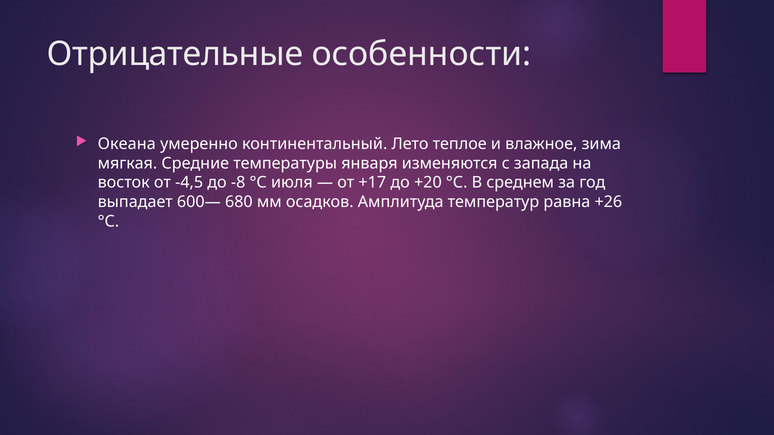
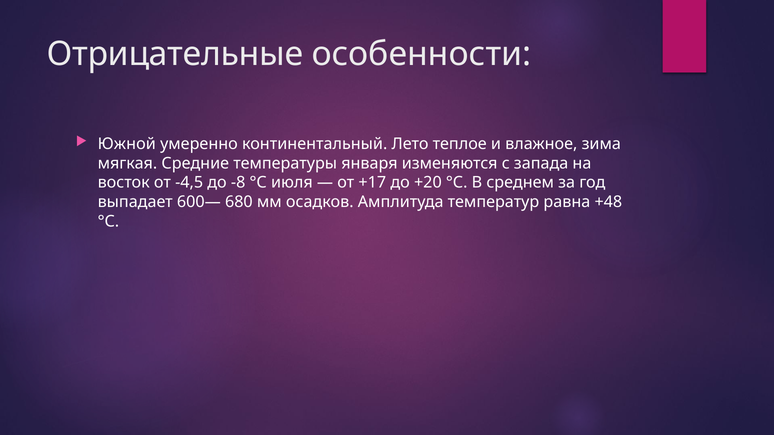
Океана: Океана -> Южной
+26: +26 -> +48
